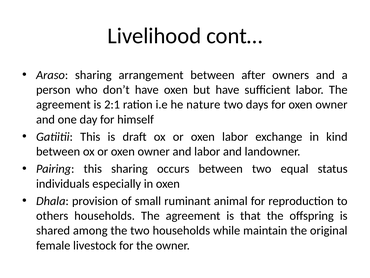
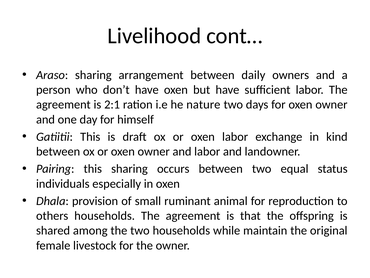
after: after -> daily
